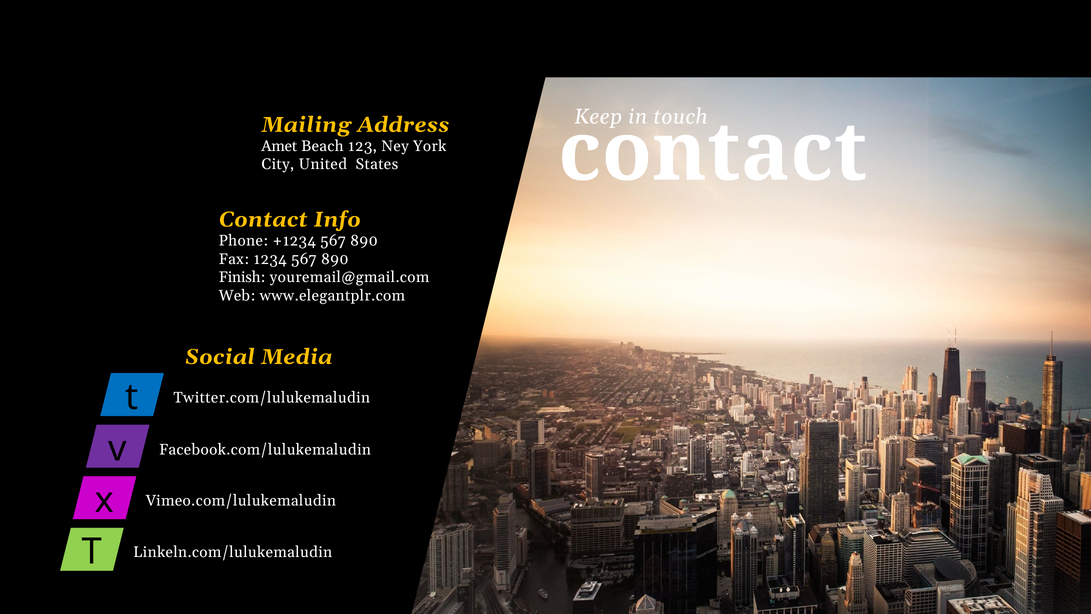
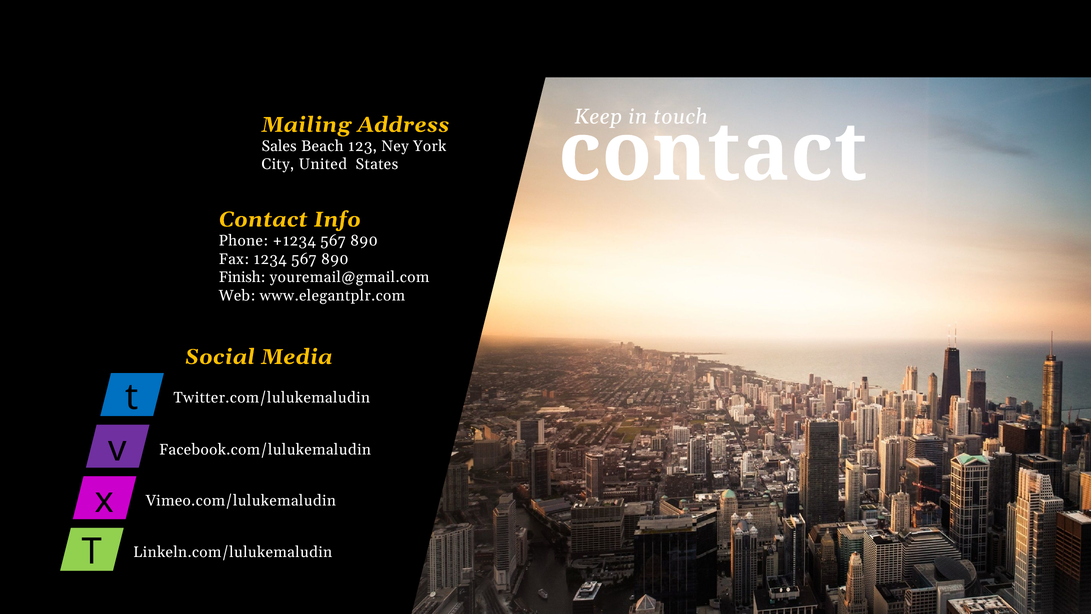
Amet: Amet -> Sales
